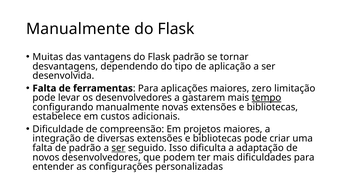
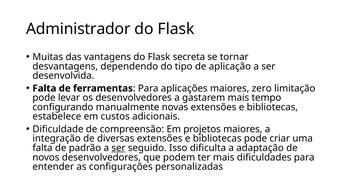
Manualmente at (78, 29): Manualmente -> Administrador
Flask padrão: padrão -> secreta
tempo underline: present -> none
